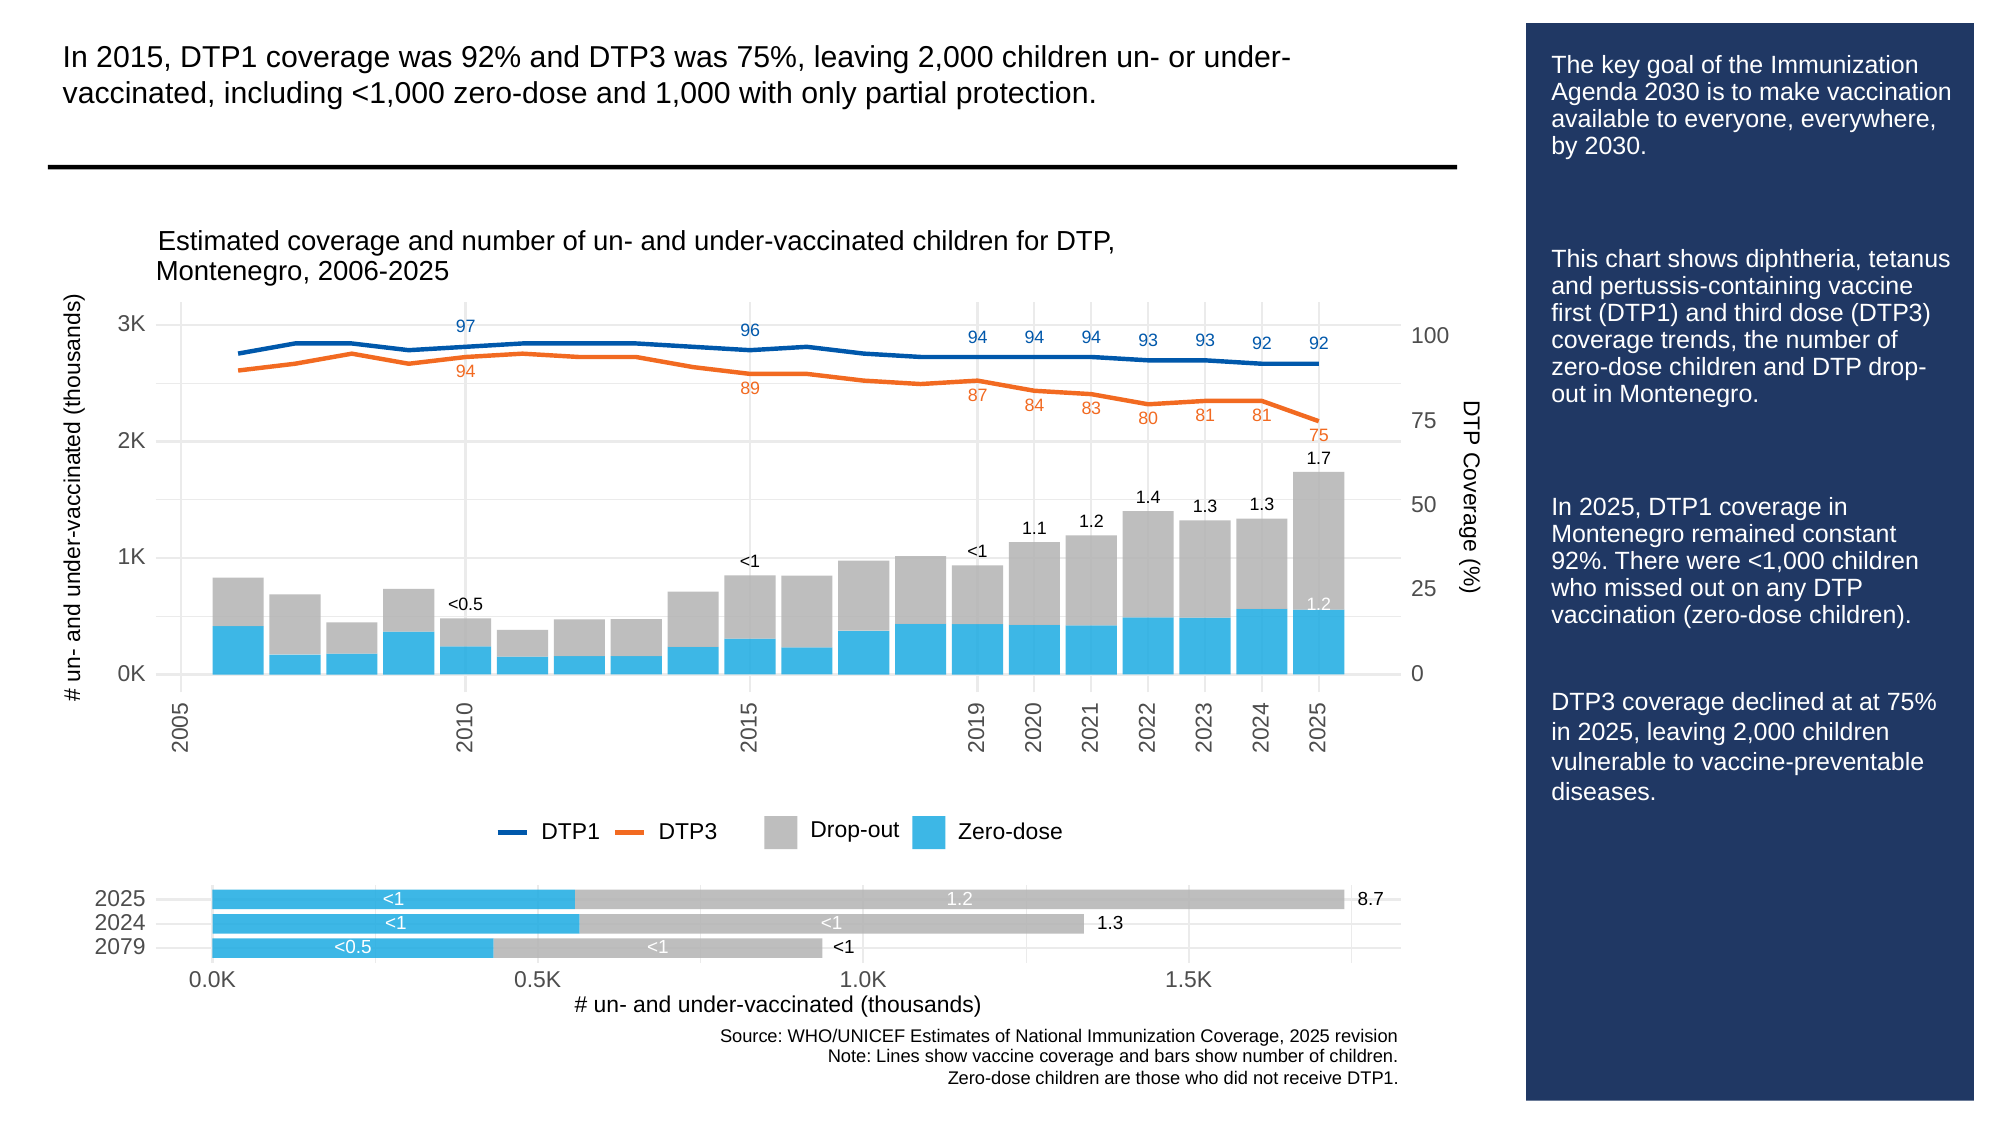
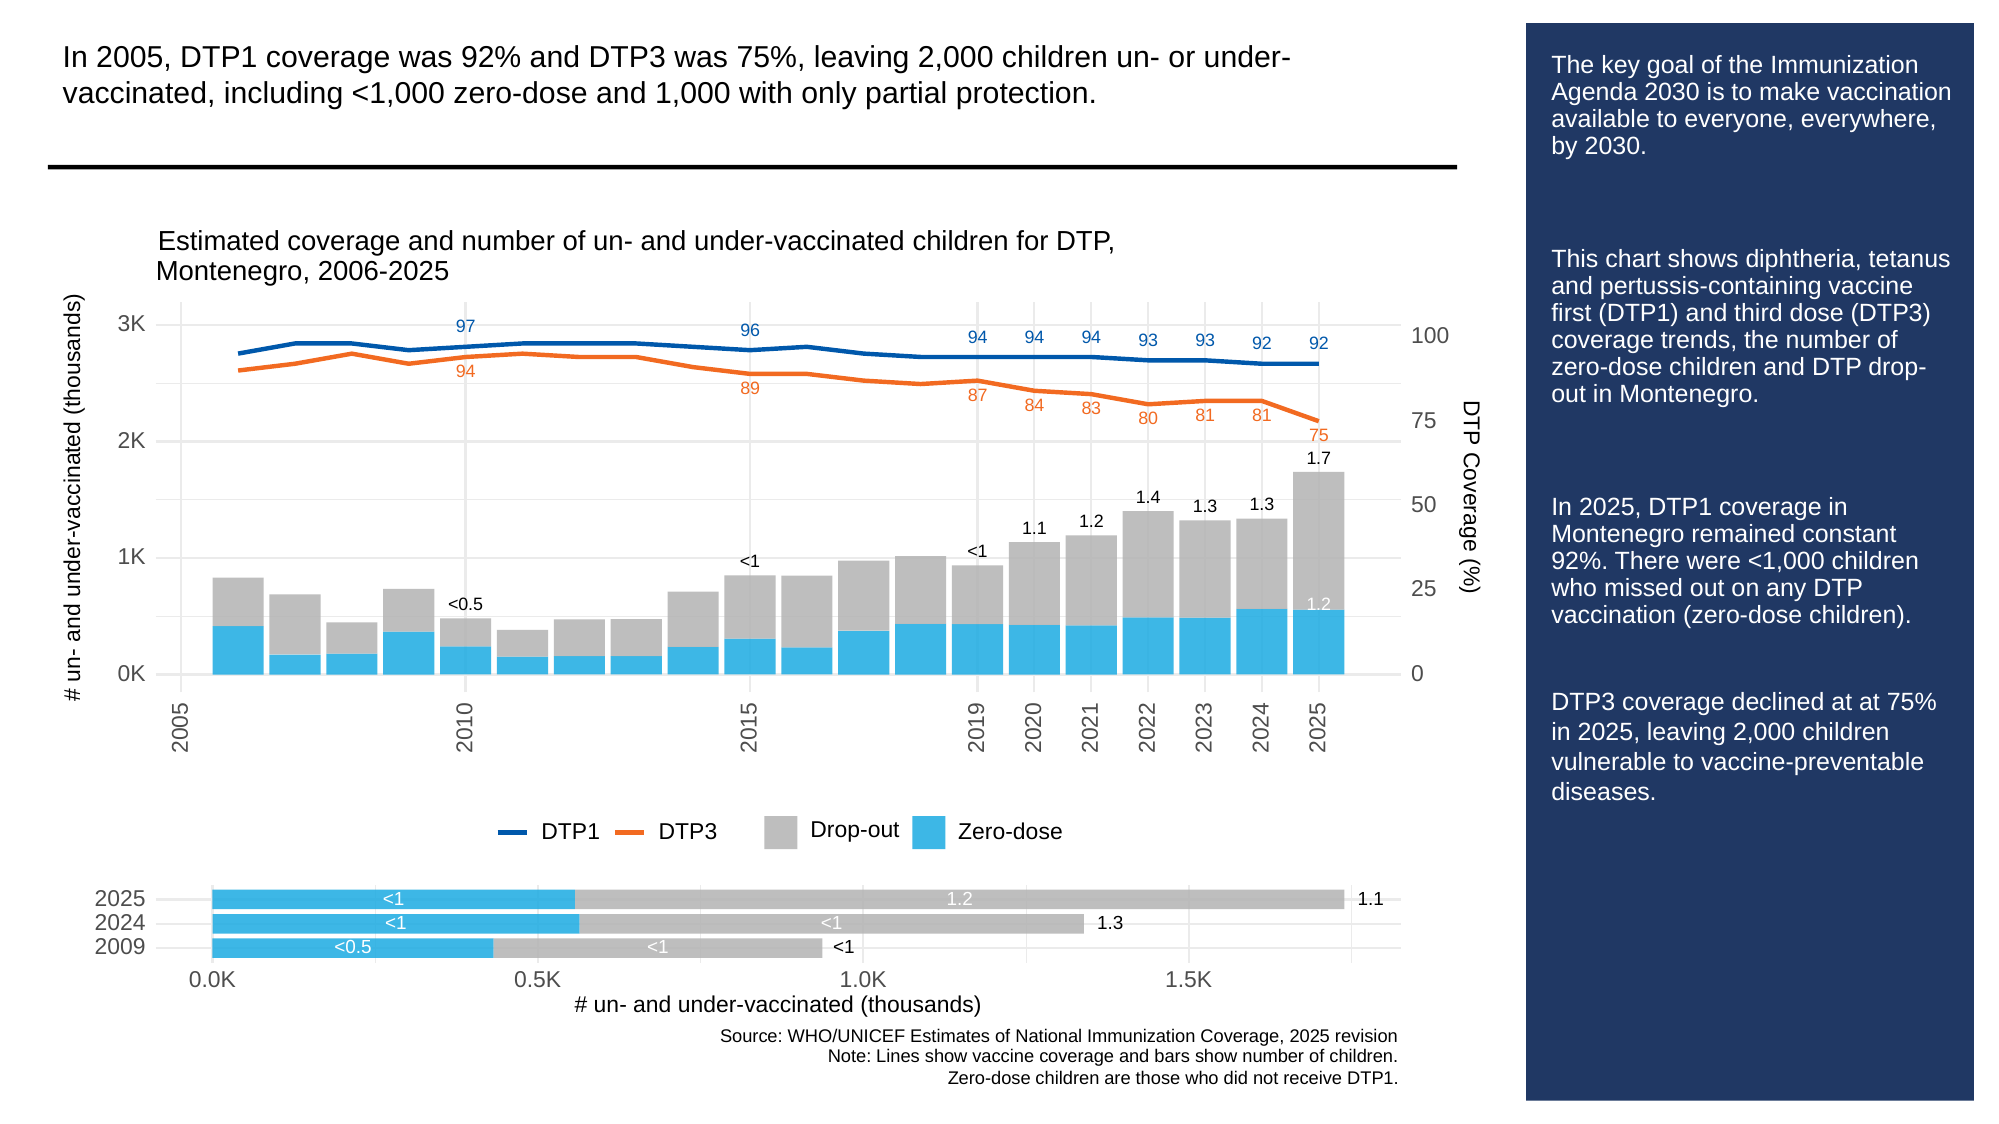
2015: 2015 -> 2005
8.7 at (1371, 899): 8.7 -> 1.1
2079: 2079 -> 2009
